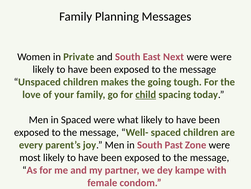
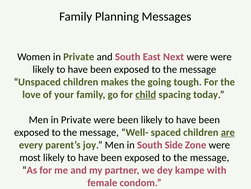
Men in Spaced: Spaced -> Private
were what: what -> been
are underline: none -> present
Past: Past -> Side
